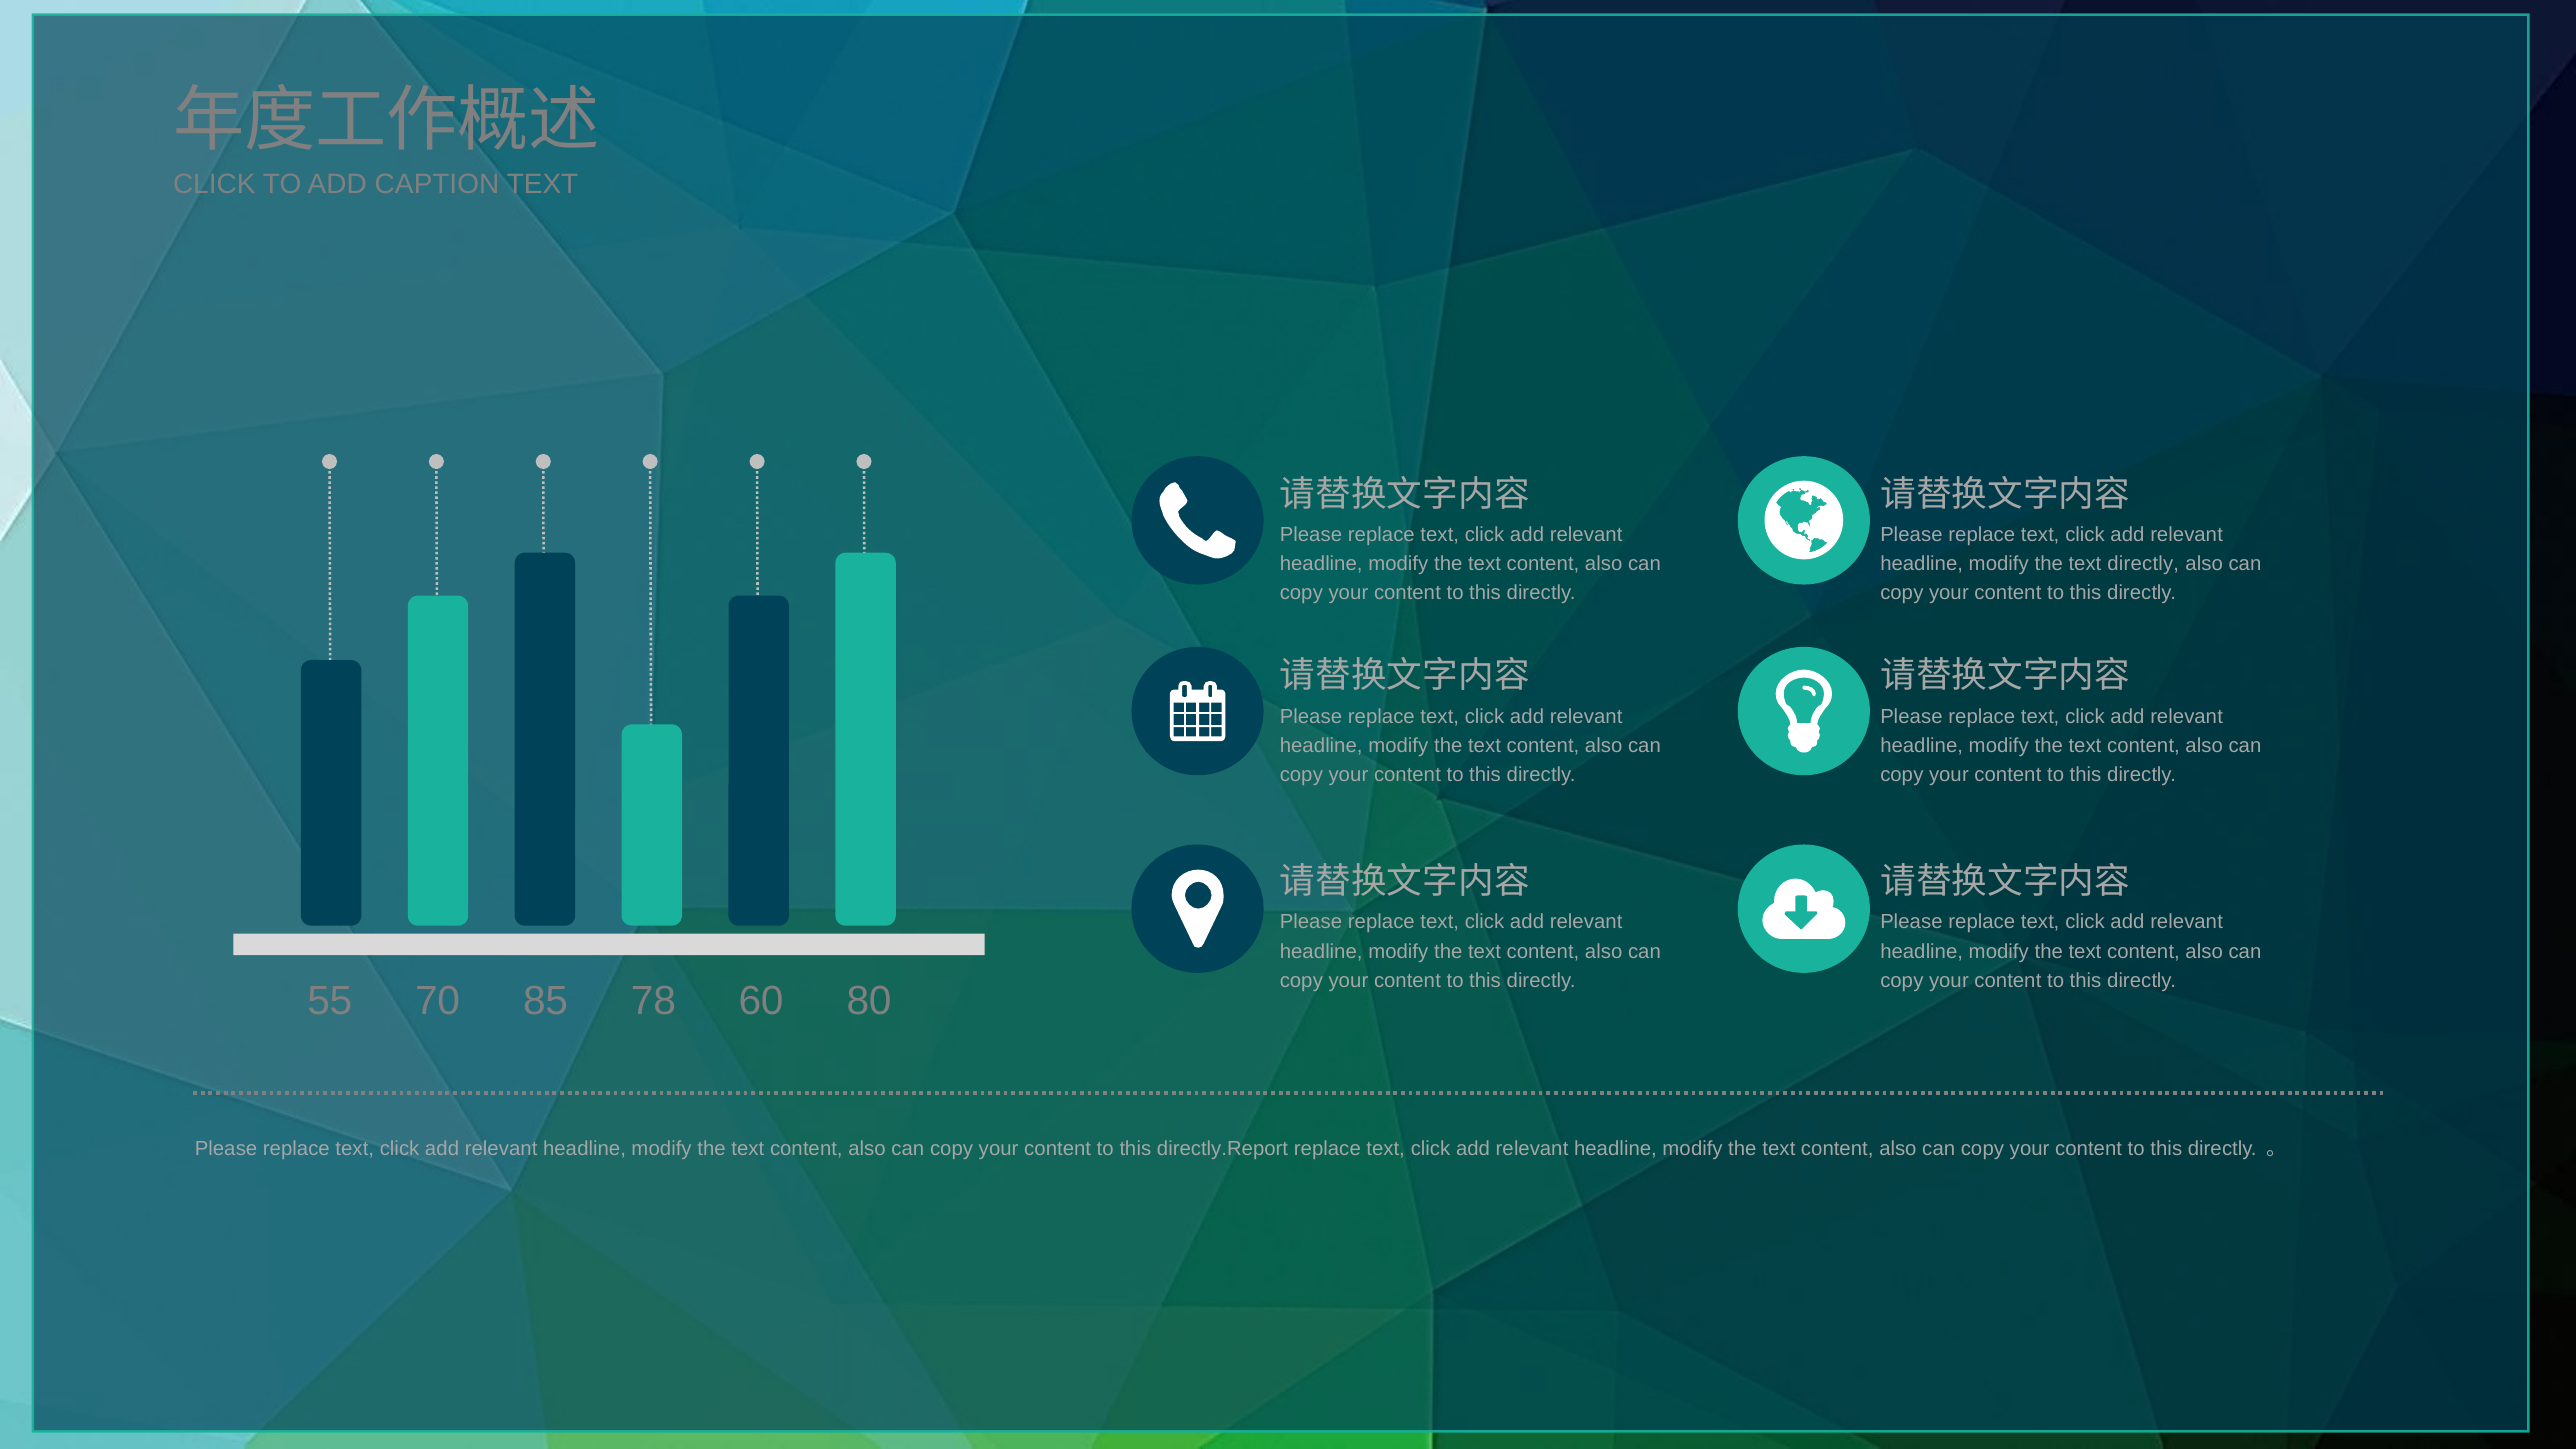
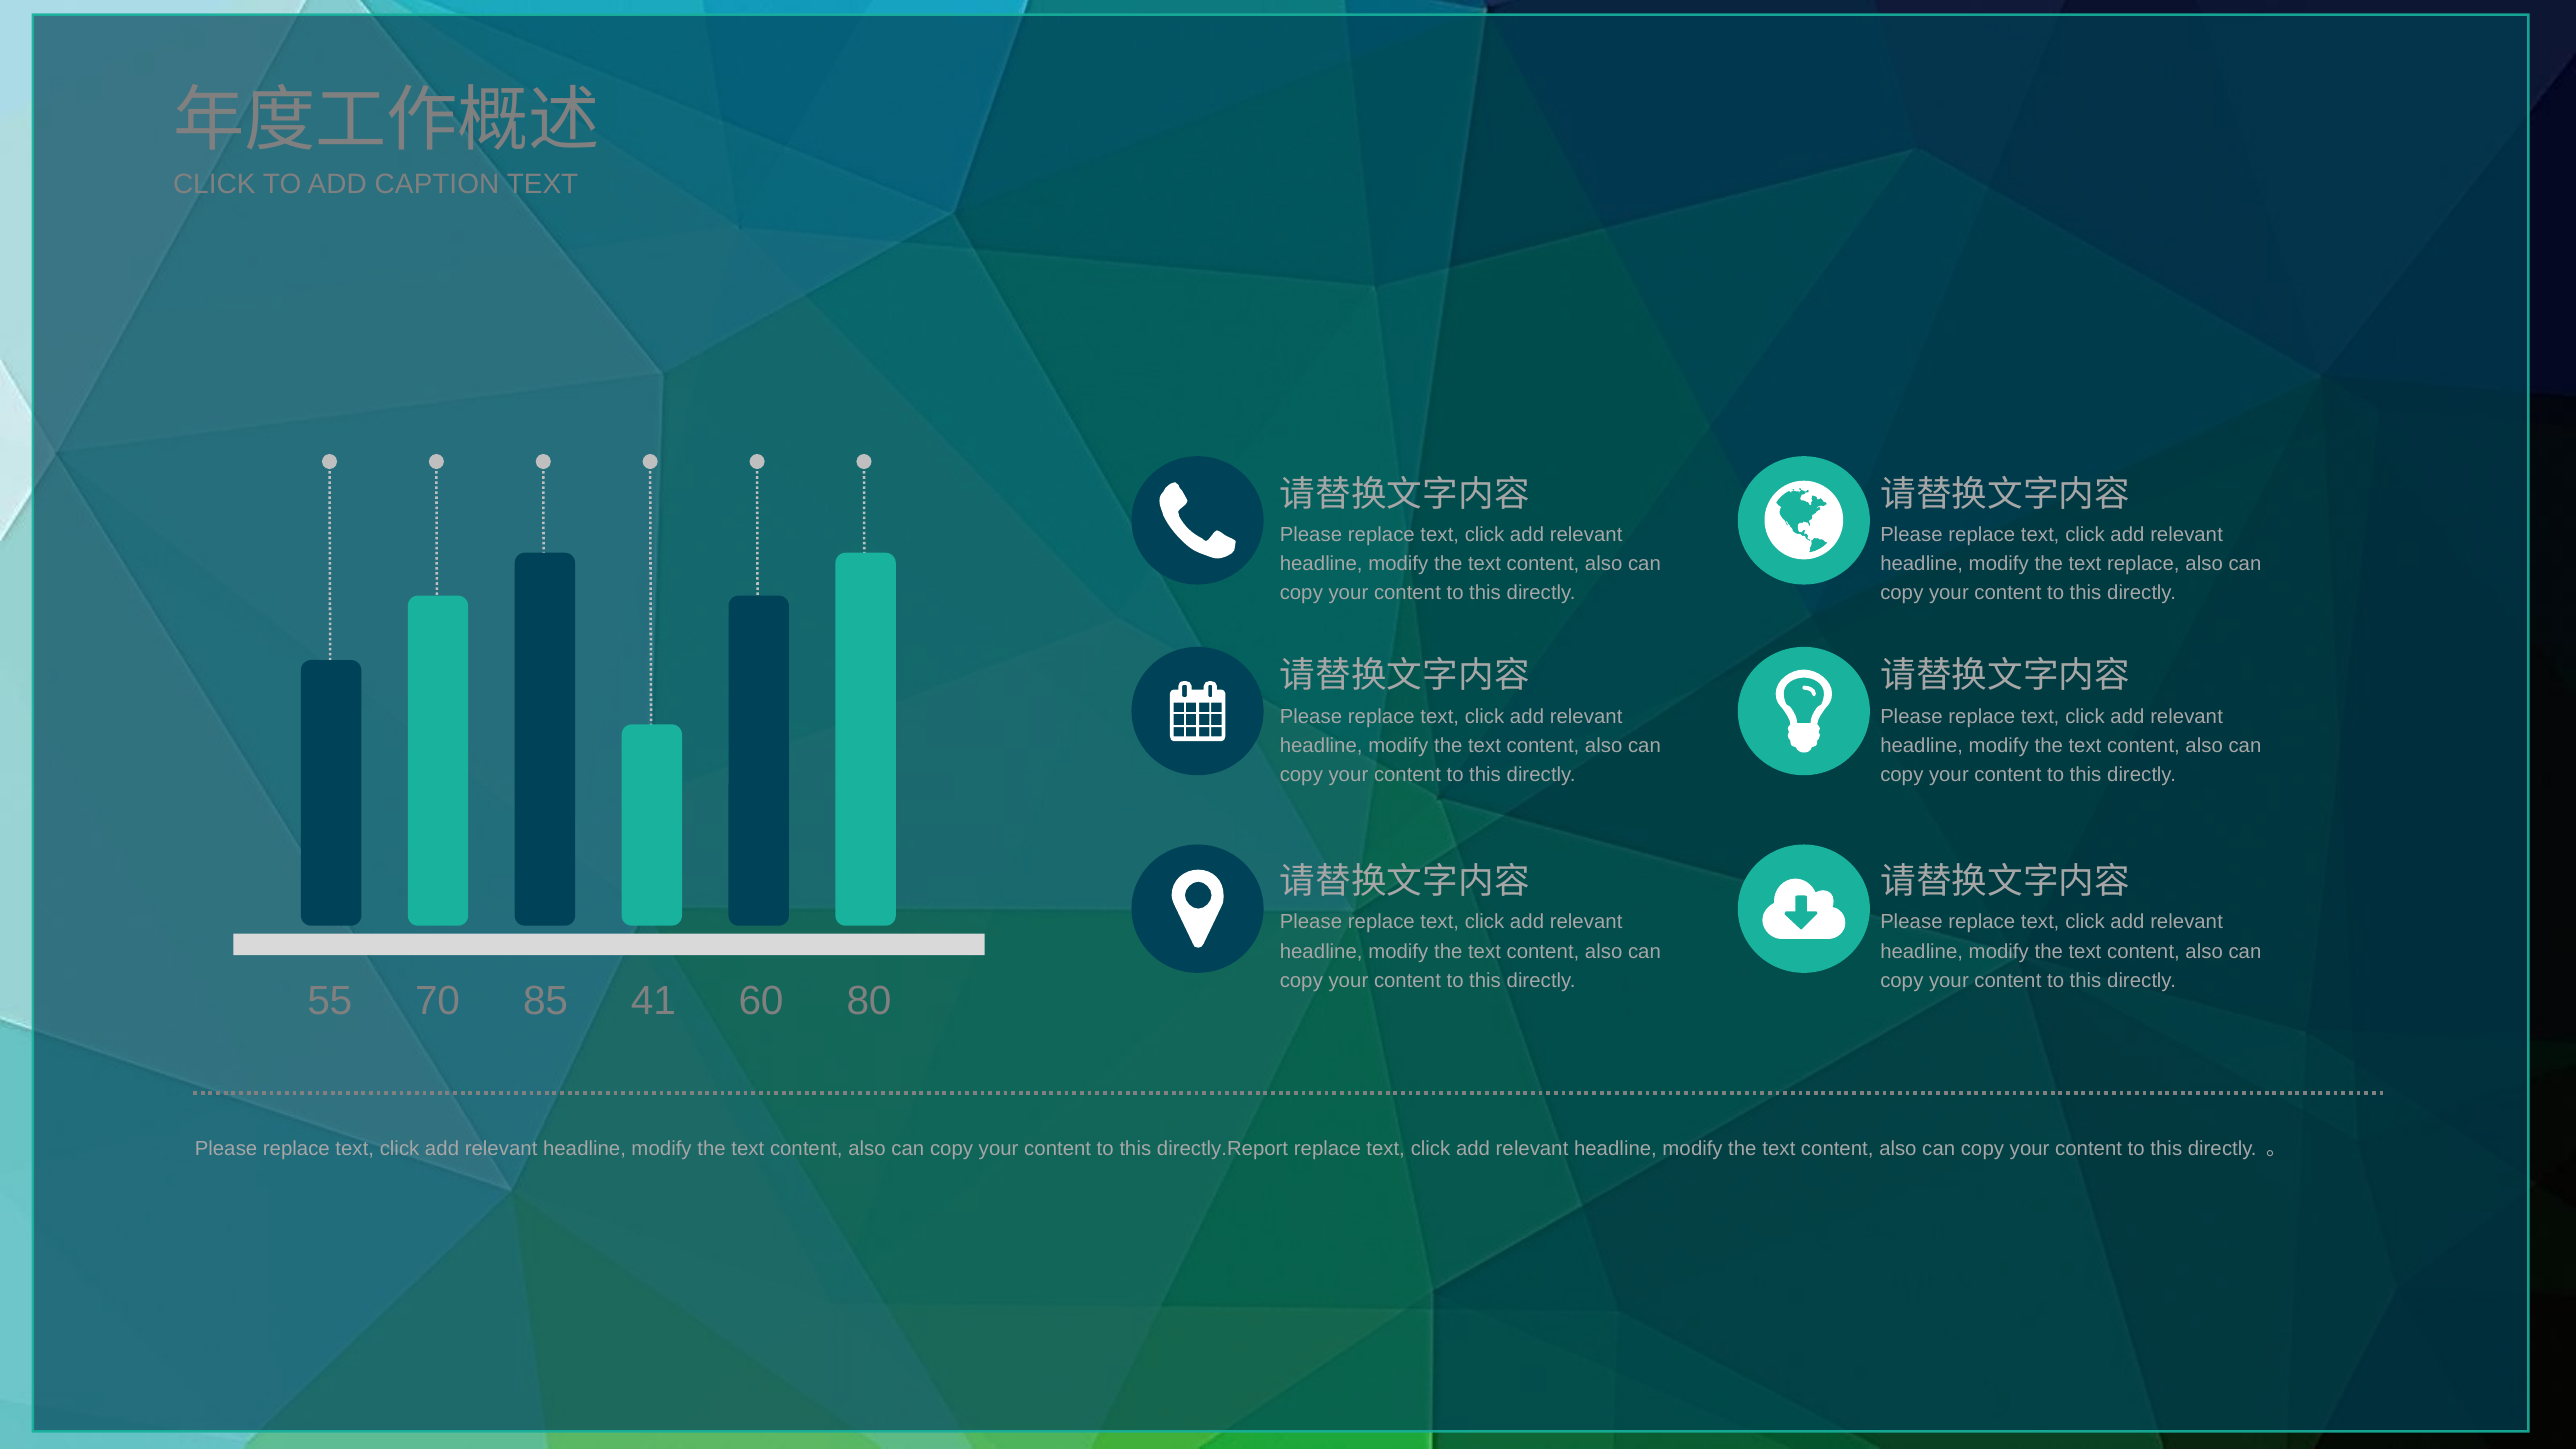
text directly: directly -> replace
78: 78 -> 41
